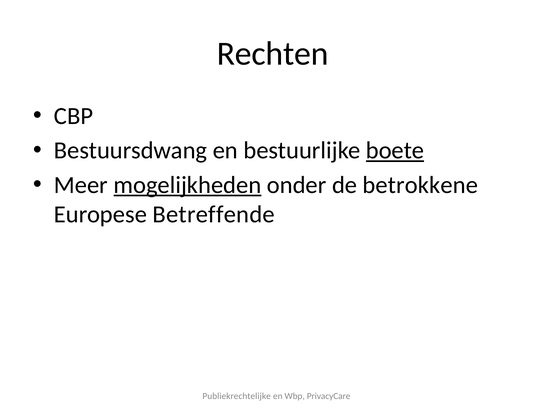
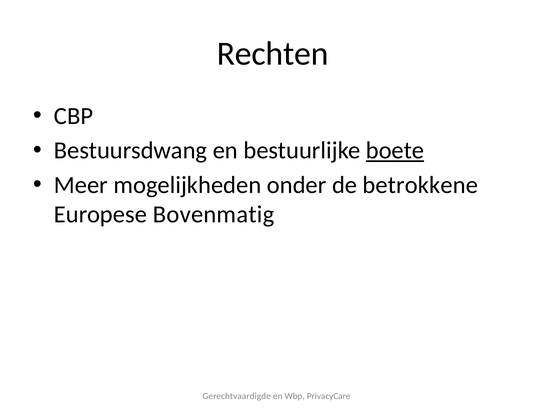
mogelijkheden underline: present -> none
Betreffende: Betreffende -> Bovenmatig
Publiekrechtelijke: Publiekrechtelijke -> Gerechtvaardigde
